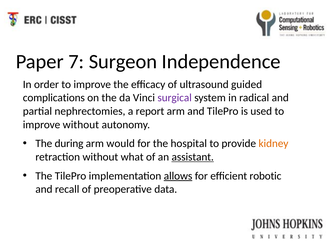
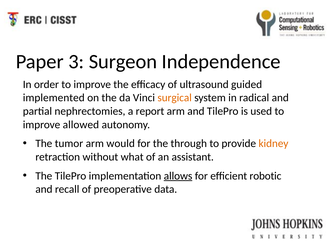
7: 7 -> 3
complications: complications -> implemented
surgical colour: purple -> orange
improve without: without -> allowed
during: during -> tumor
hospital: hospital -> through
assistant underline: present -> none
